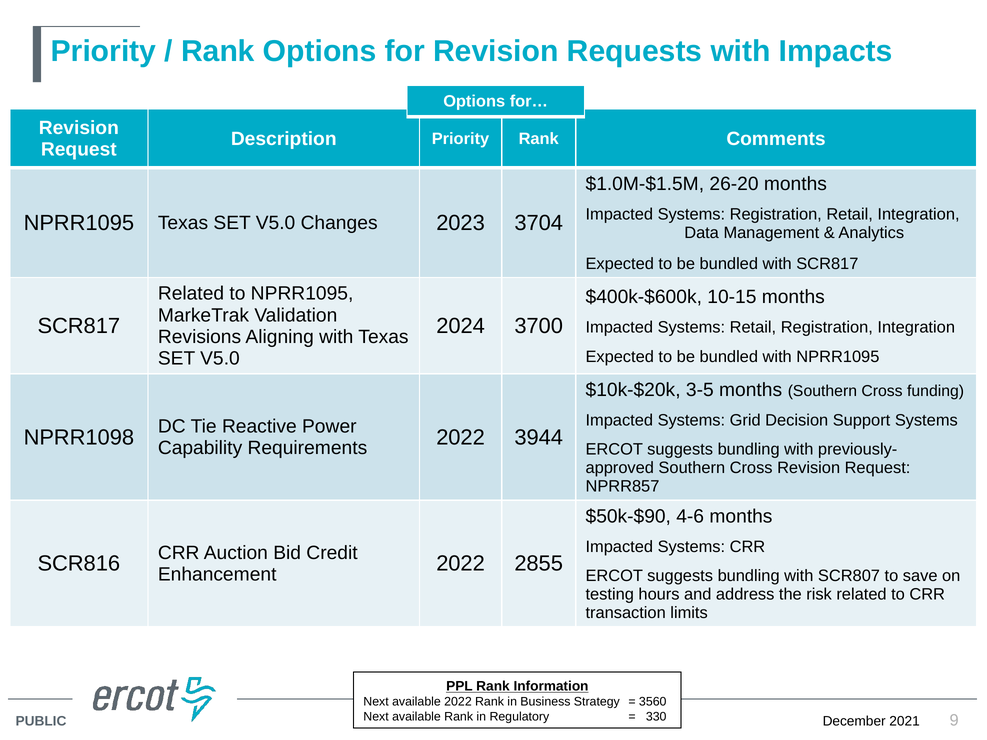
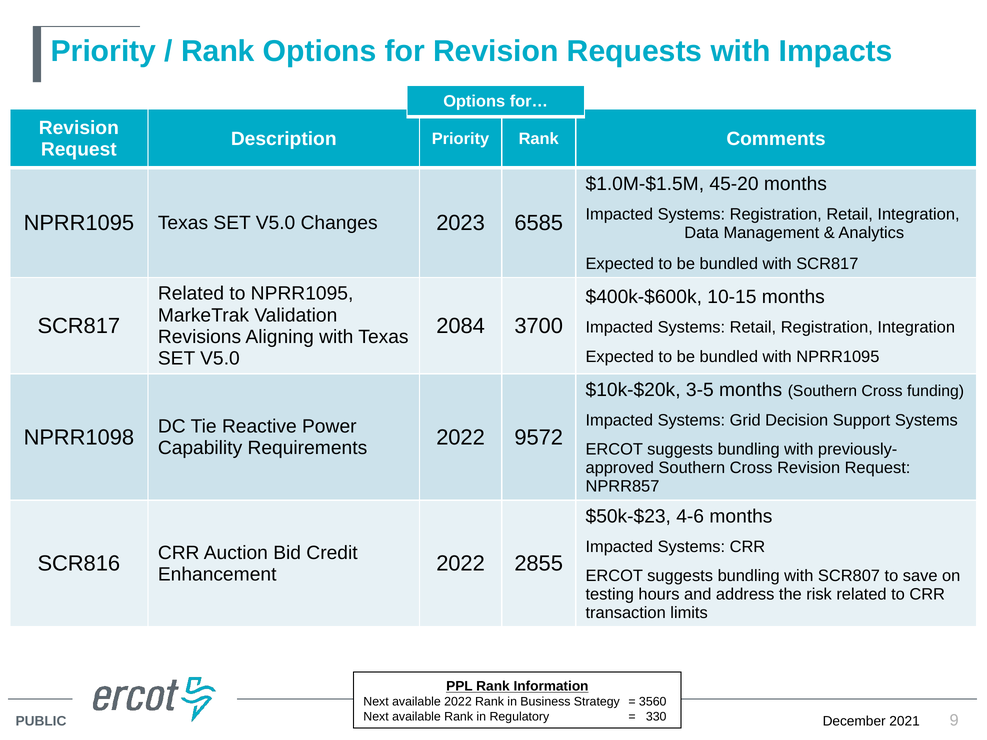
26-20: 26-20 -> 45-20
3704: 3704 -> 6585
2024: 2024 -> 2084
3944: 3944 -> 9572
$50k-$90: $50k-$90 -> $50k-$23
